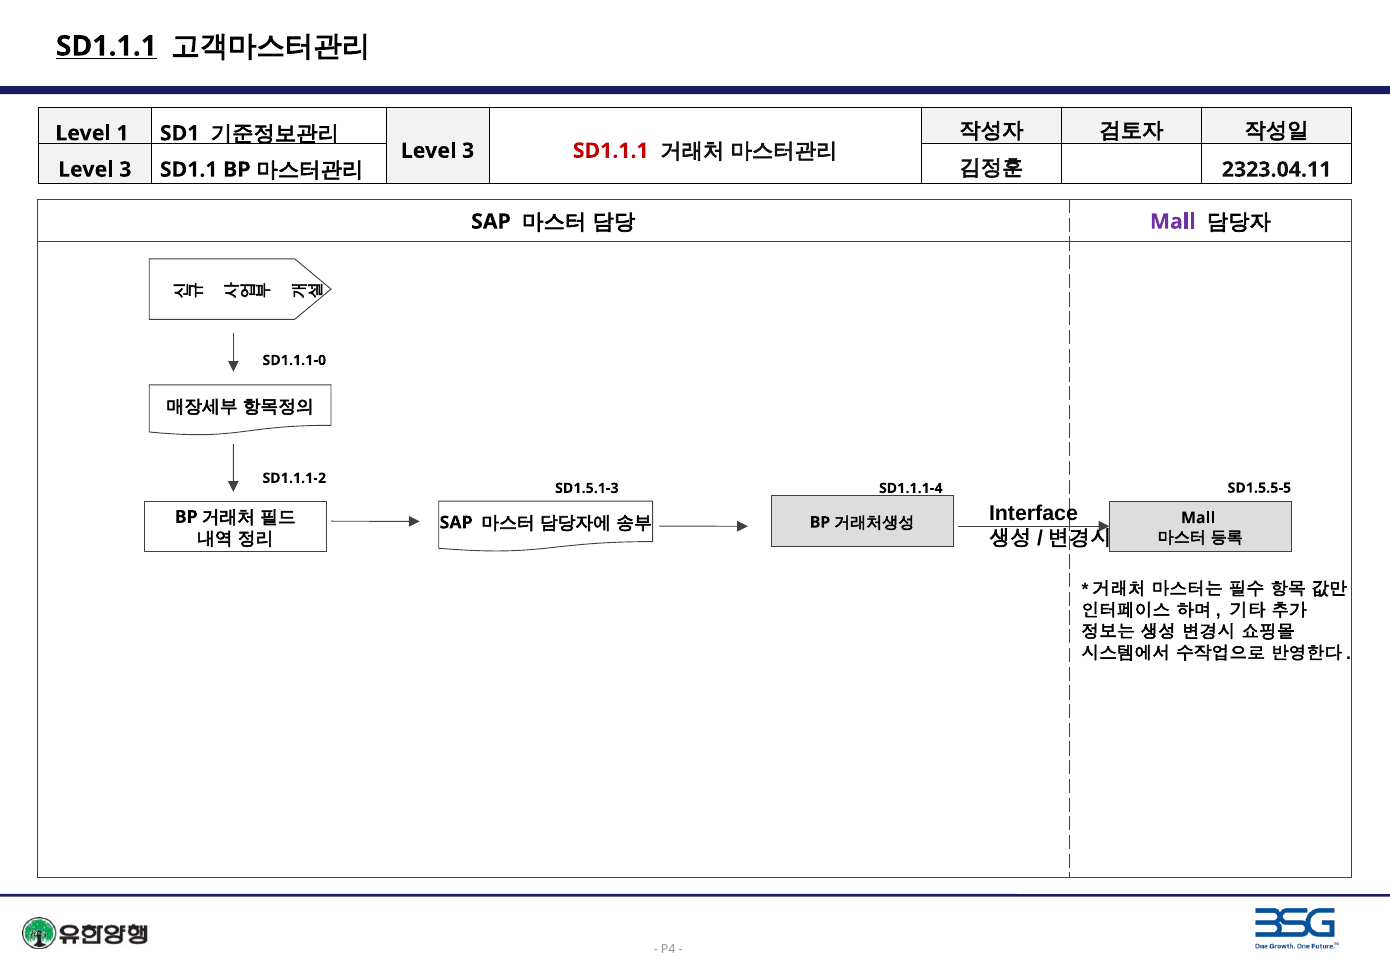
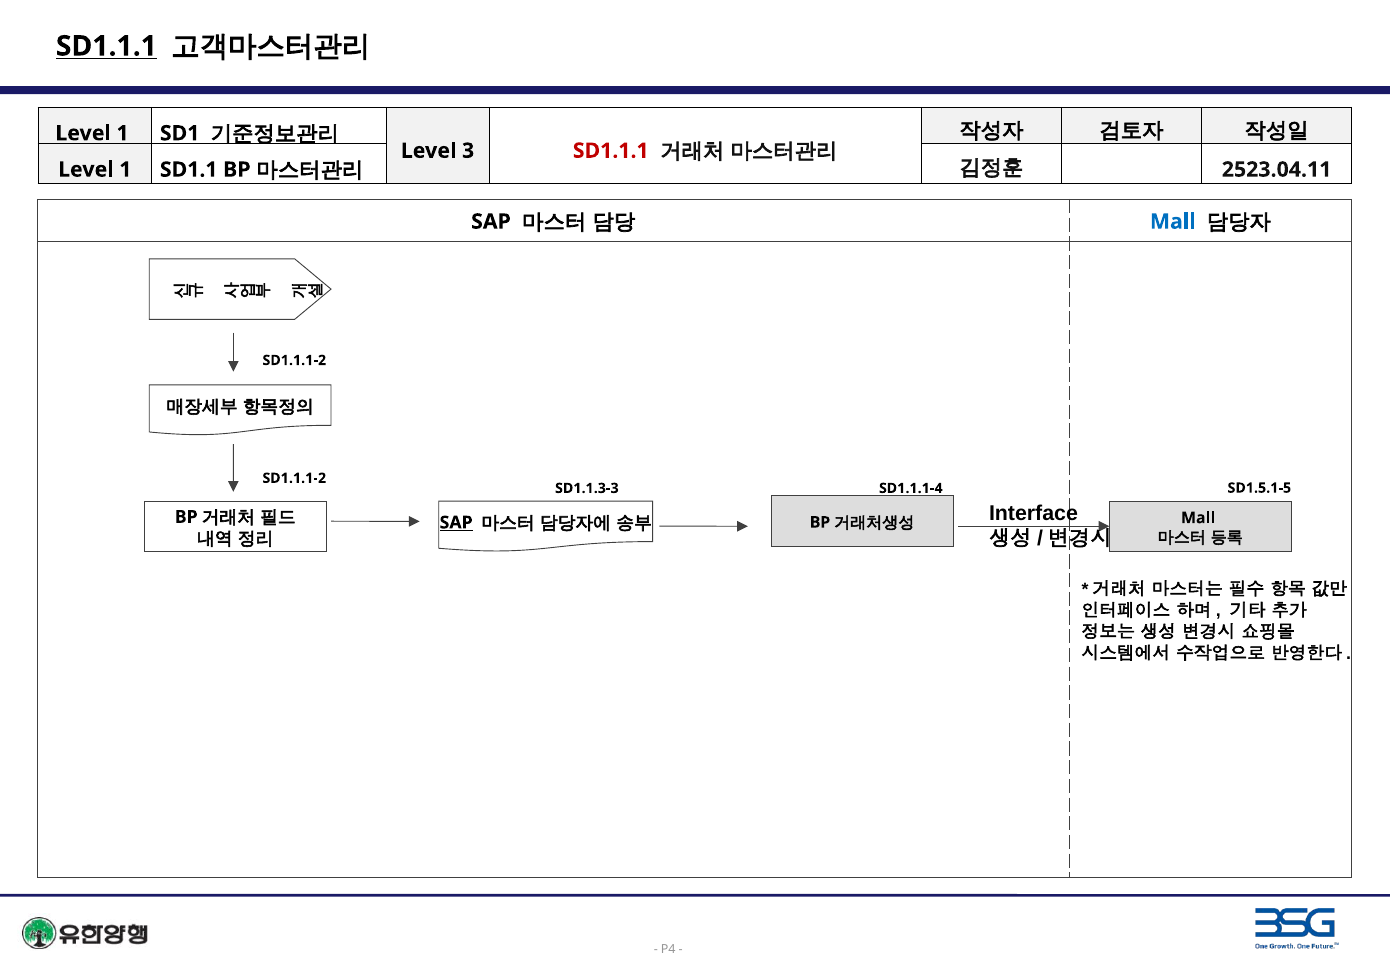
3 at (125, 170): 3 -> 1
2323.04.11: 2323.04.11 -> 2523.04.11
Mall at (1173, 222) colour: purple -> blue
SD1.1.1-0 at (294, 360): SD1.1.1-0 -> SD1.1.1-2
SD1.5.5-5: SD1.5.5-5 -> SD1.5.1-5
SD1.5.1-3: SD1.5.1-3 -> SD1.1.3-3
SAP at (456, 523) underline: none -> present
